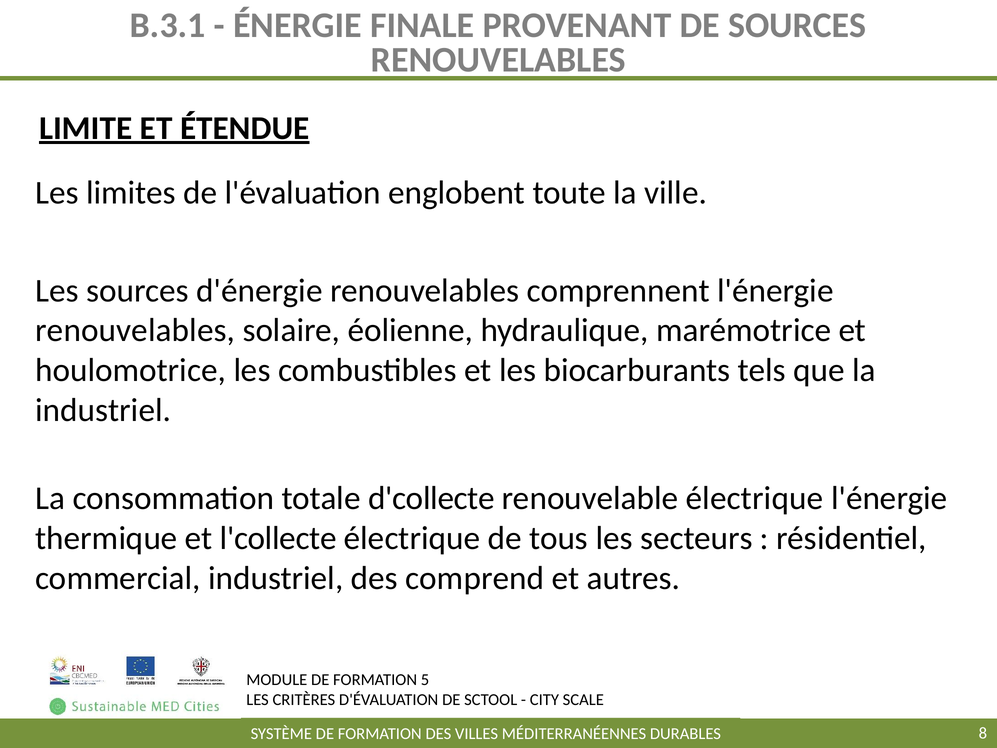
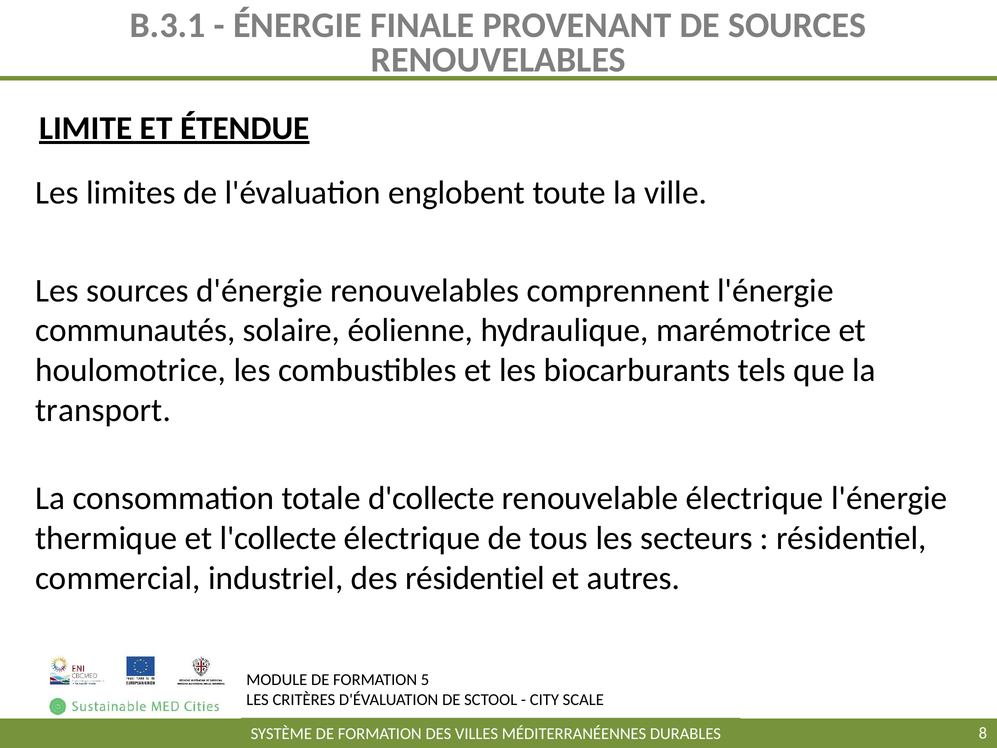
renouvelables at (135, 330): renouvelables -> communautés
industriel at (103, 410): industriel -> transport
des comprend: comprend -> résidentiel
